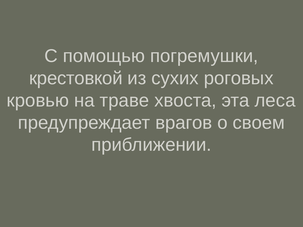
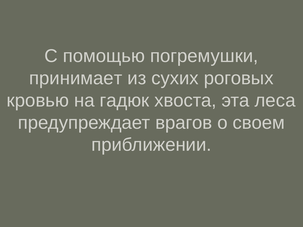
крестовкой: крестовкой -> принимает
траве: траве -> гадюк
